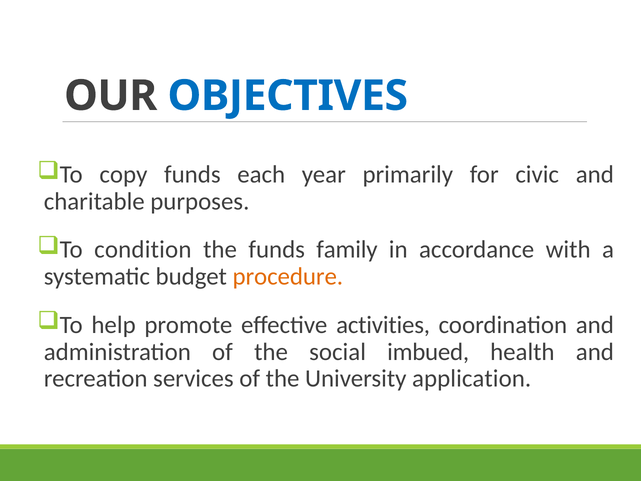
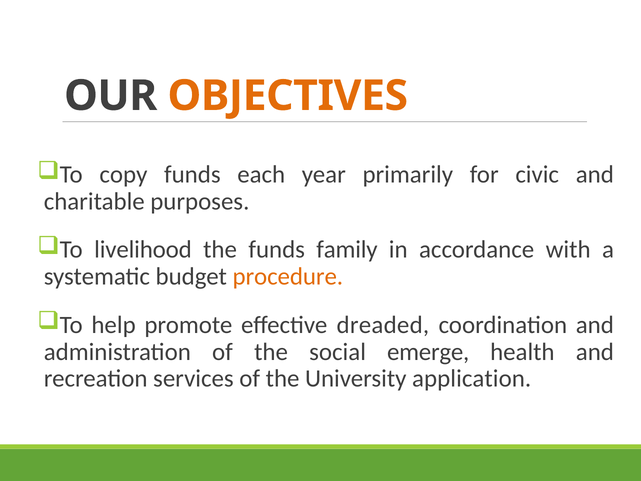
OBJECTIVES colour: blue -> orange
condition: condition -> livelihood
activities: activities -> dreaded
imbued: imbued -> emerge
